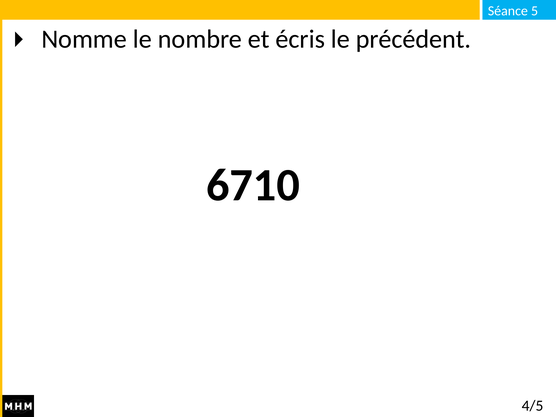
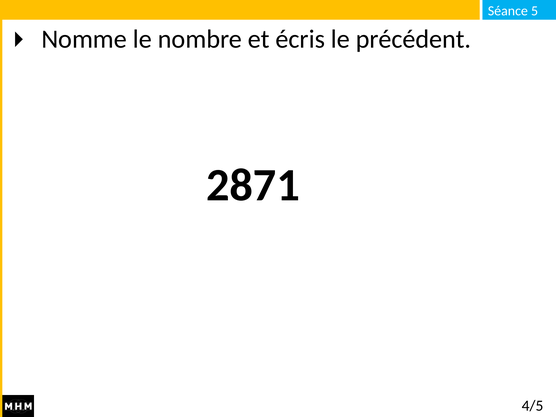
6710: 6710 -> 2871
